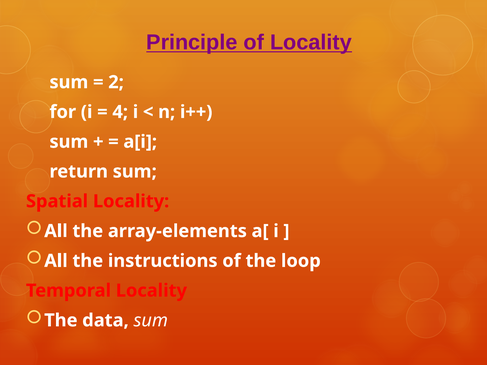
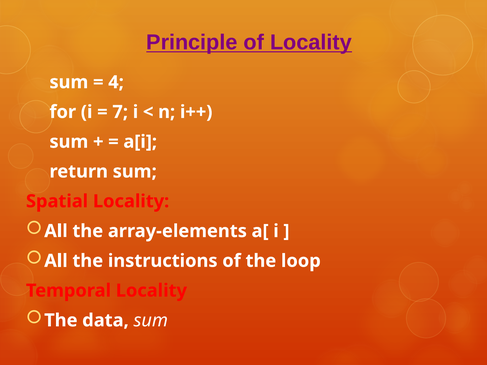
2: 2 -> 4
4: 4 -> 7
